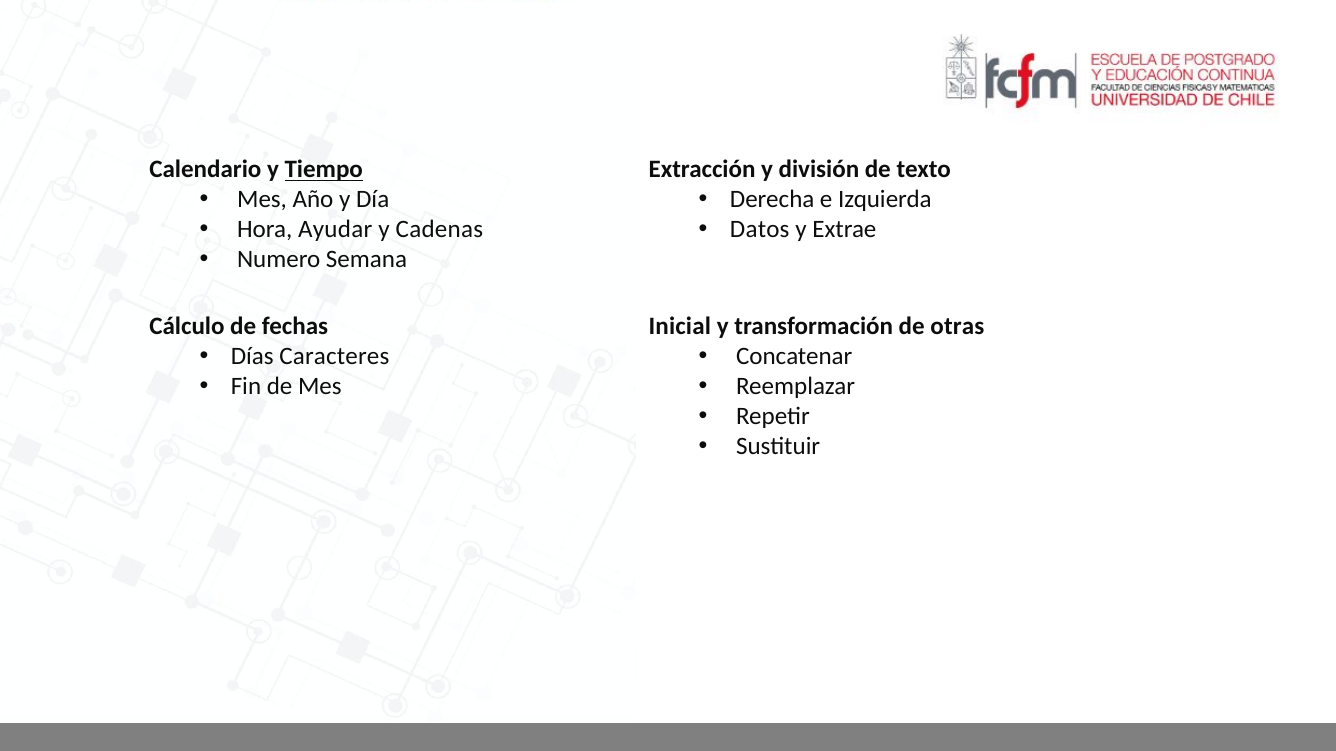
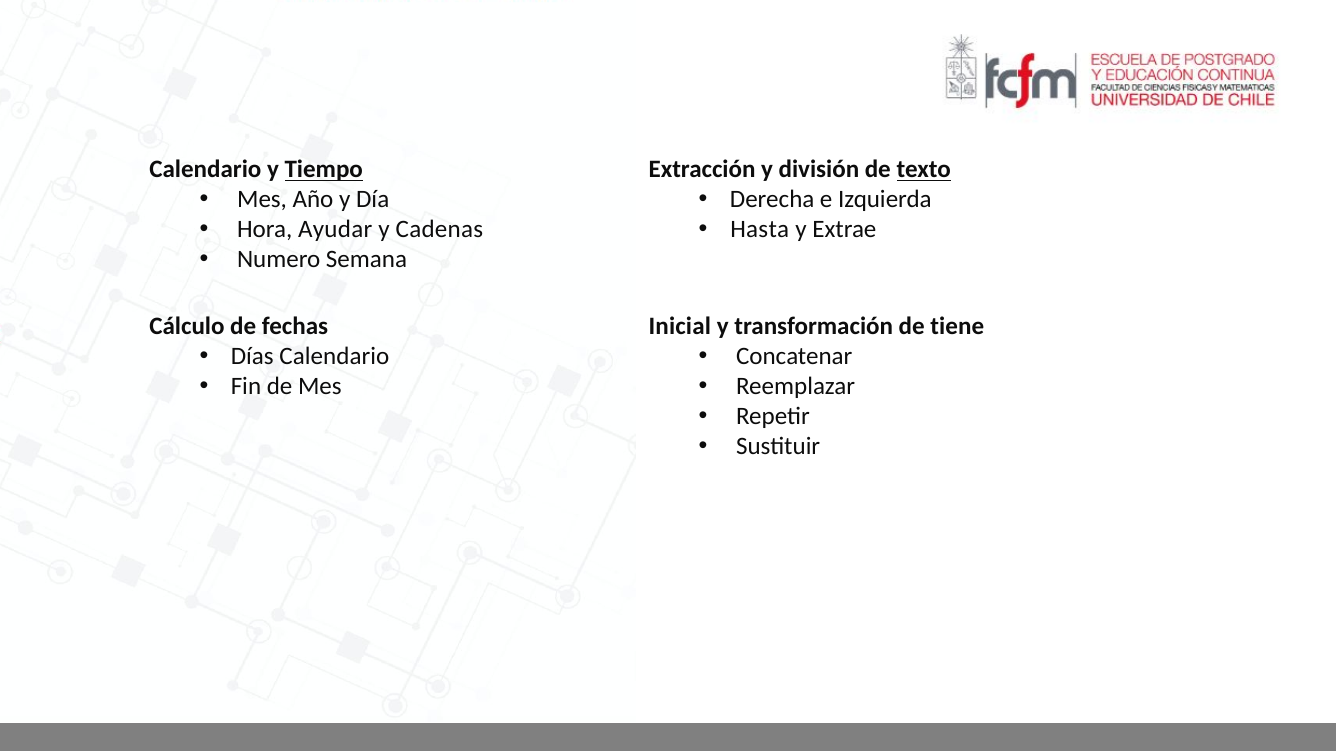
texto underline: none -> present
Datos: Datos -> Hasta
otras: otras -> tiene
Días Caracteres: Caracteres -> Calendario
